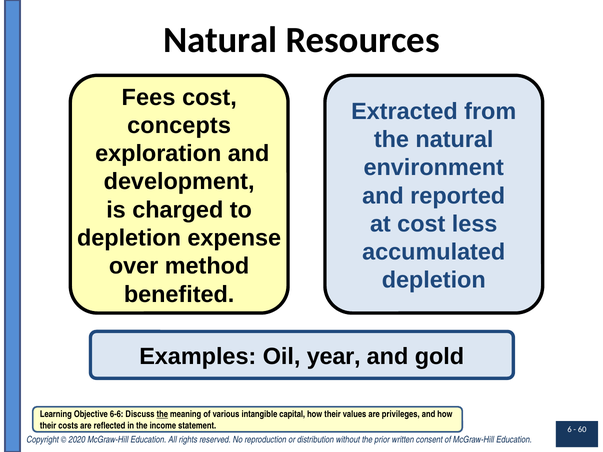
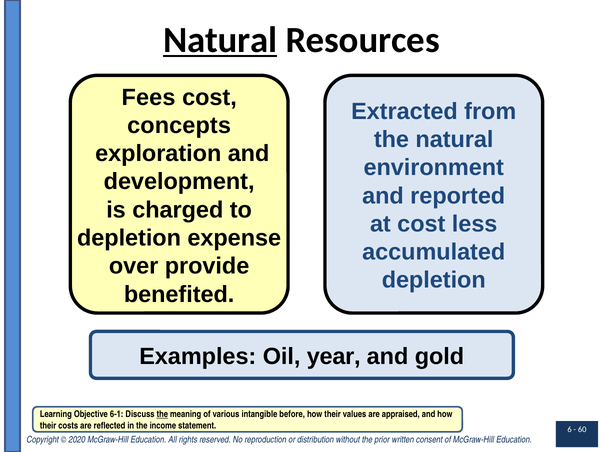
Natural at (220, 40) underline: none -> present
method: method -> provide
6-6: 6-6 -> 6-1
capital: capital -> before
privileges: privileges -> appraised
